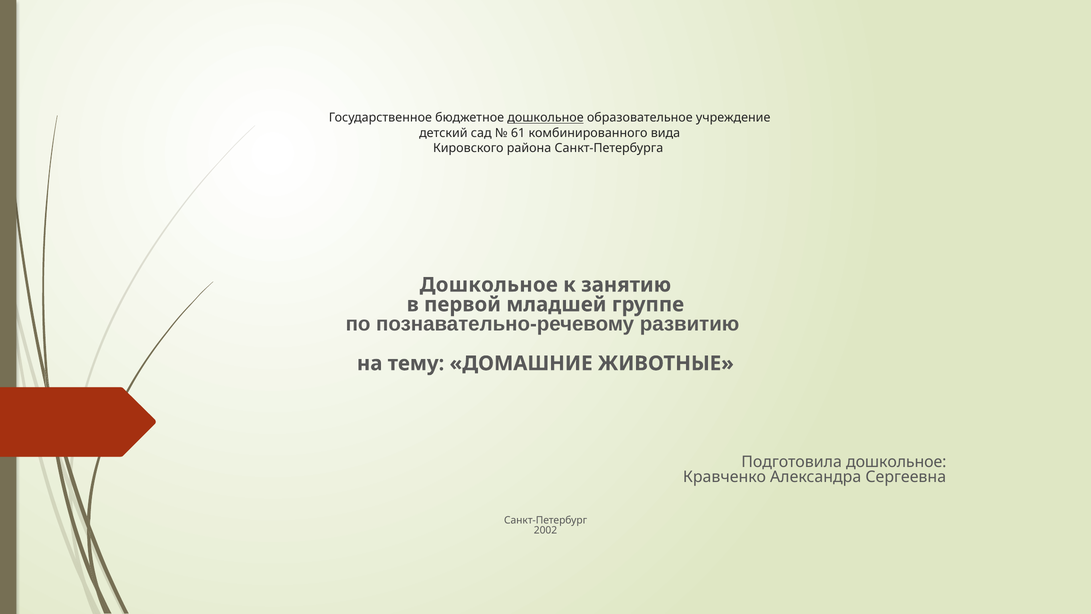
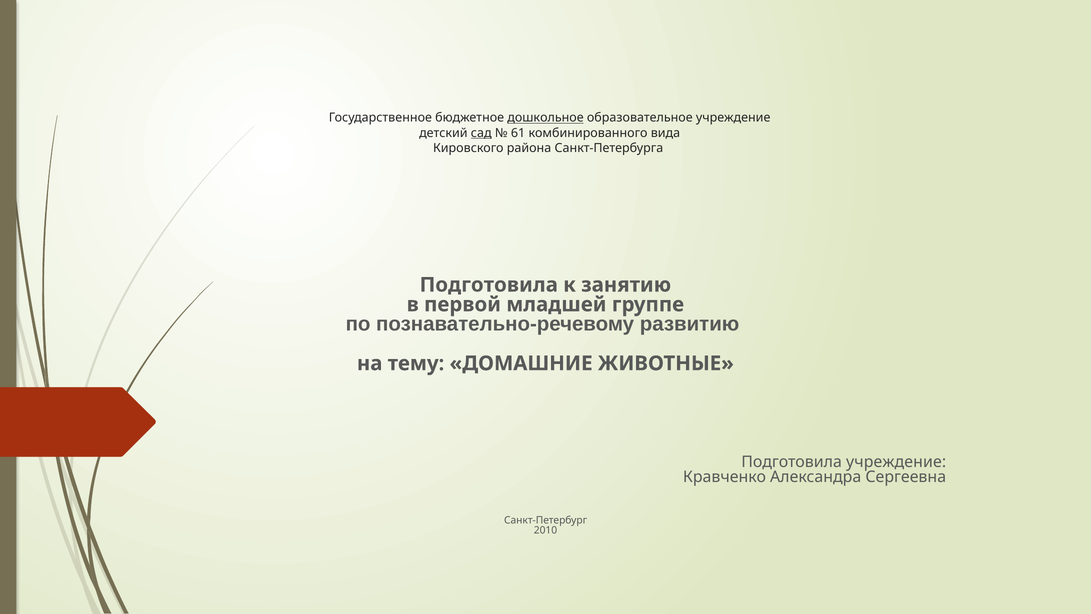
сад underline: none -> present
Дошкольное at (489, 285): Дошкольное -> Подготовила
Подготовила дошкольное: дошкольное -> учреждение
2002: 2002 -> 2010
